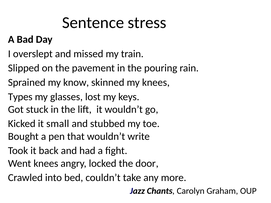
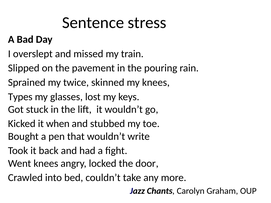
know: know -> twice
small: small -> when
